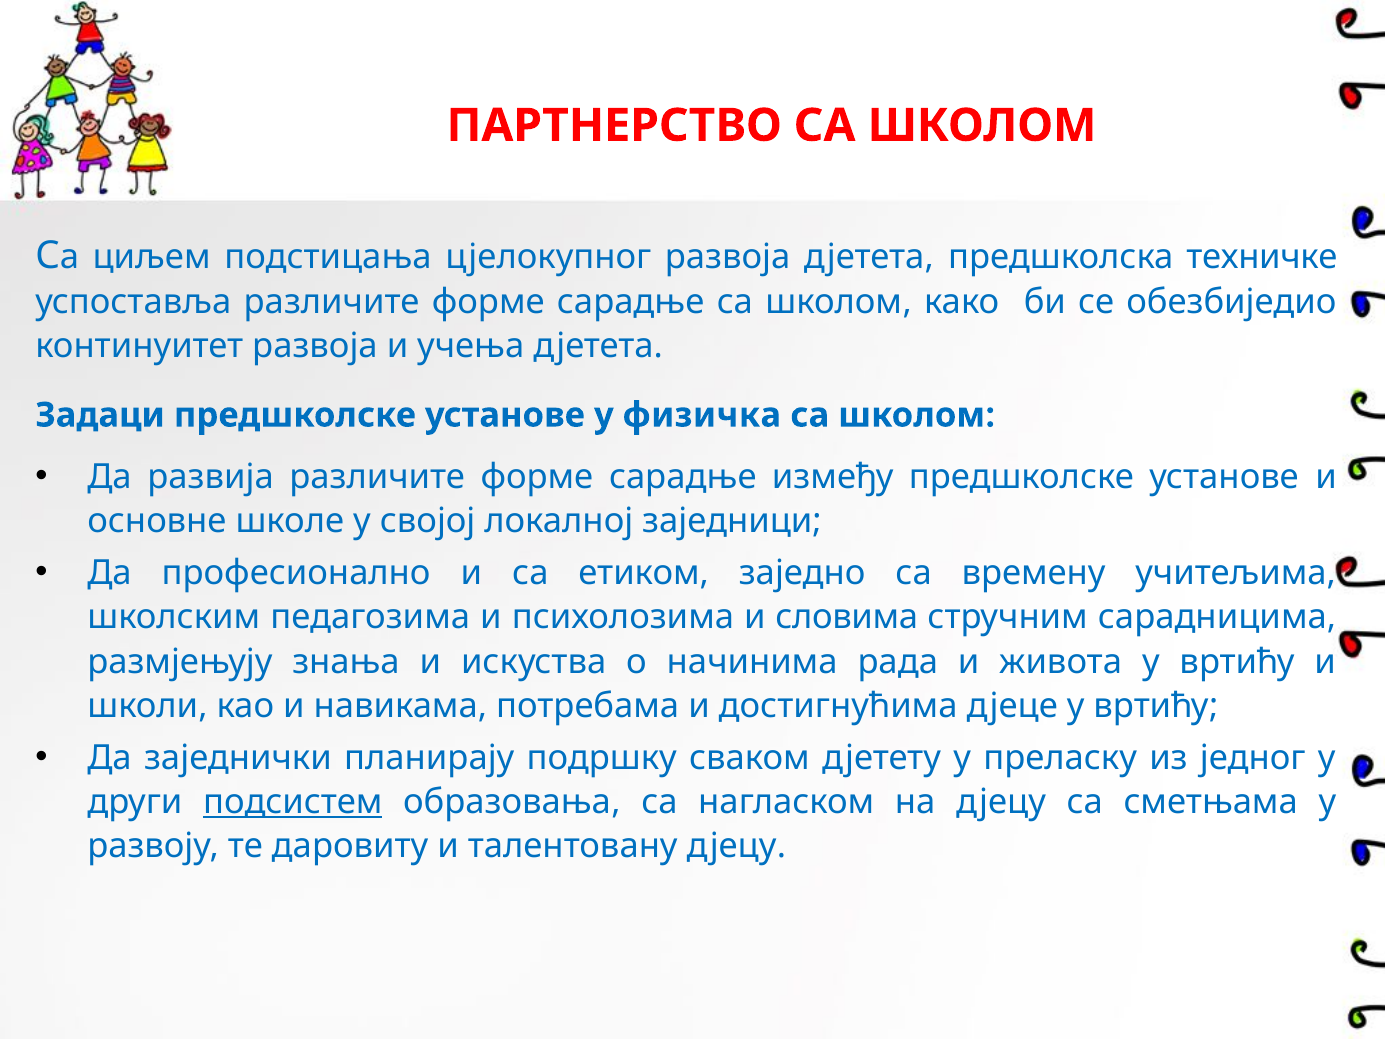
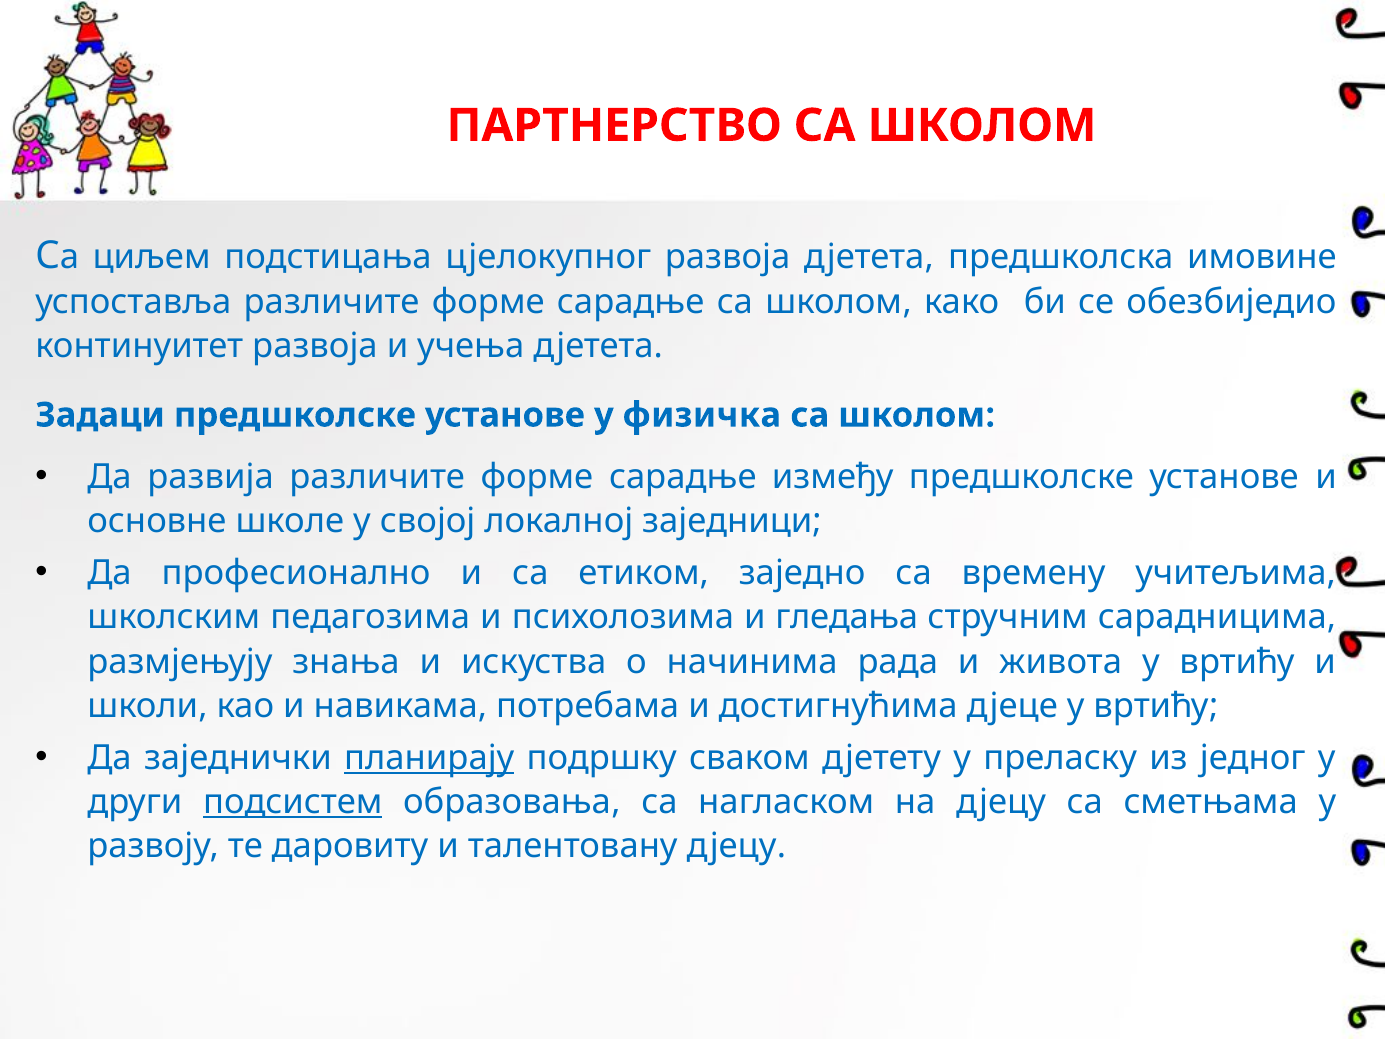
техничке: техничке -> имовине
словима: словима -> гледања
планирају underline: none -> present
